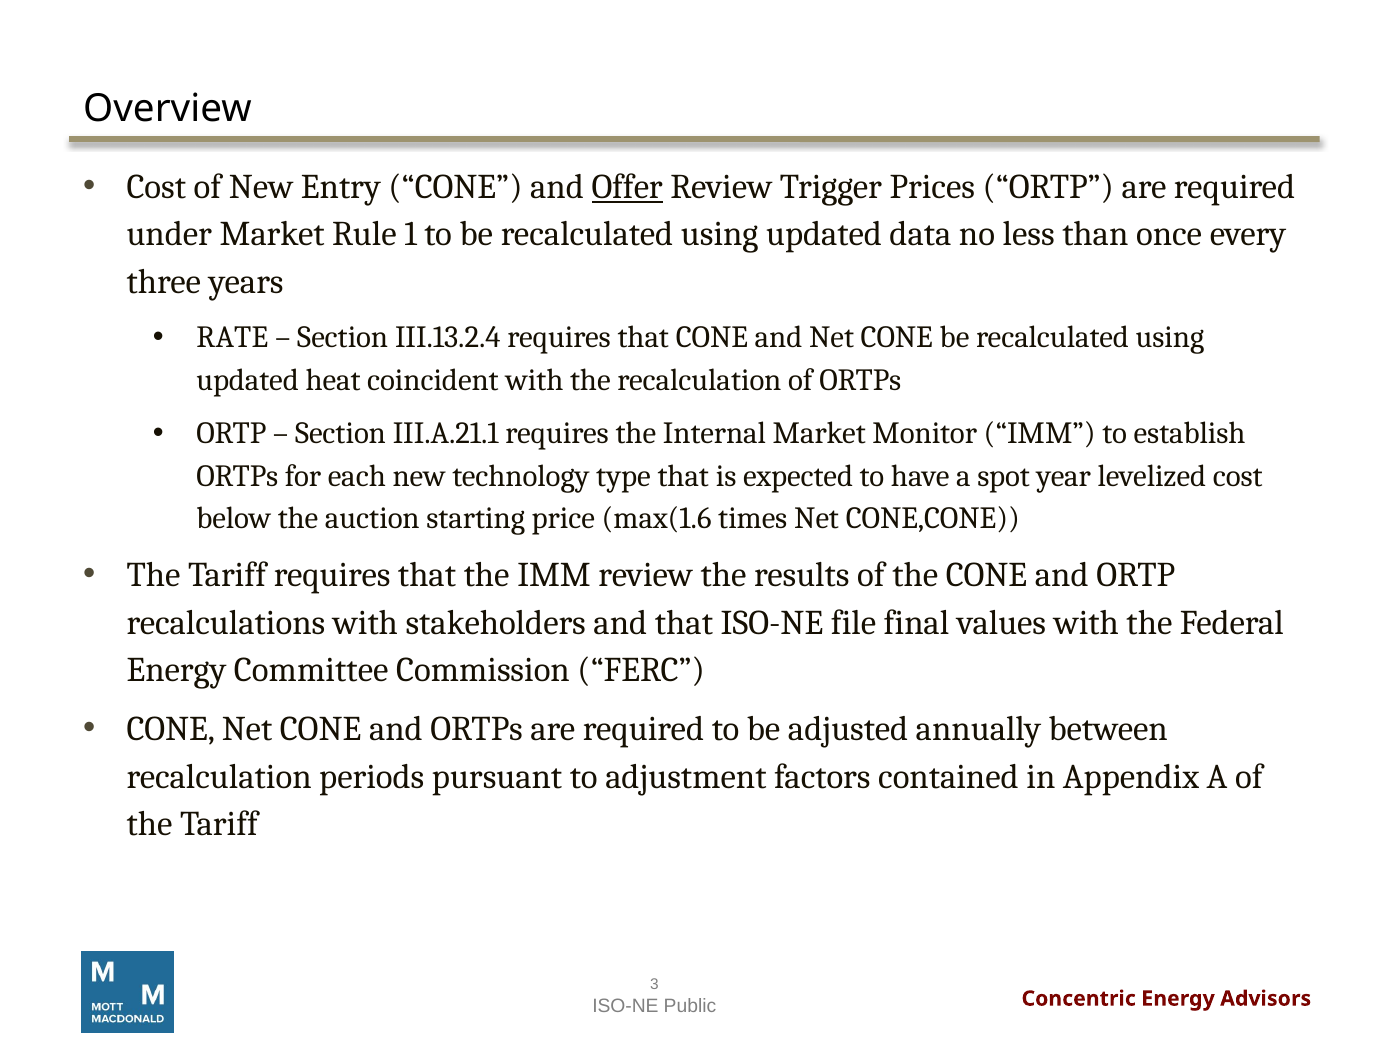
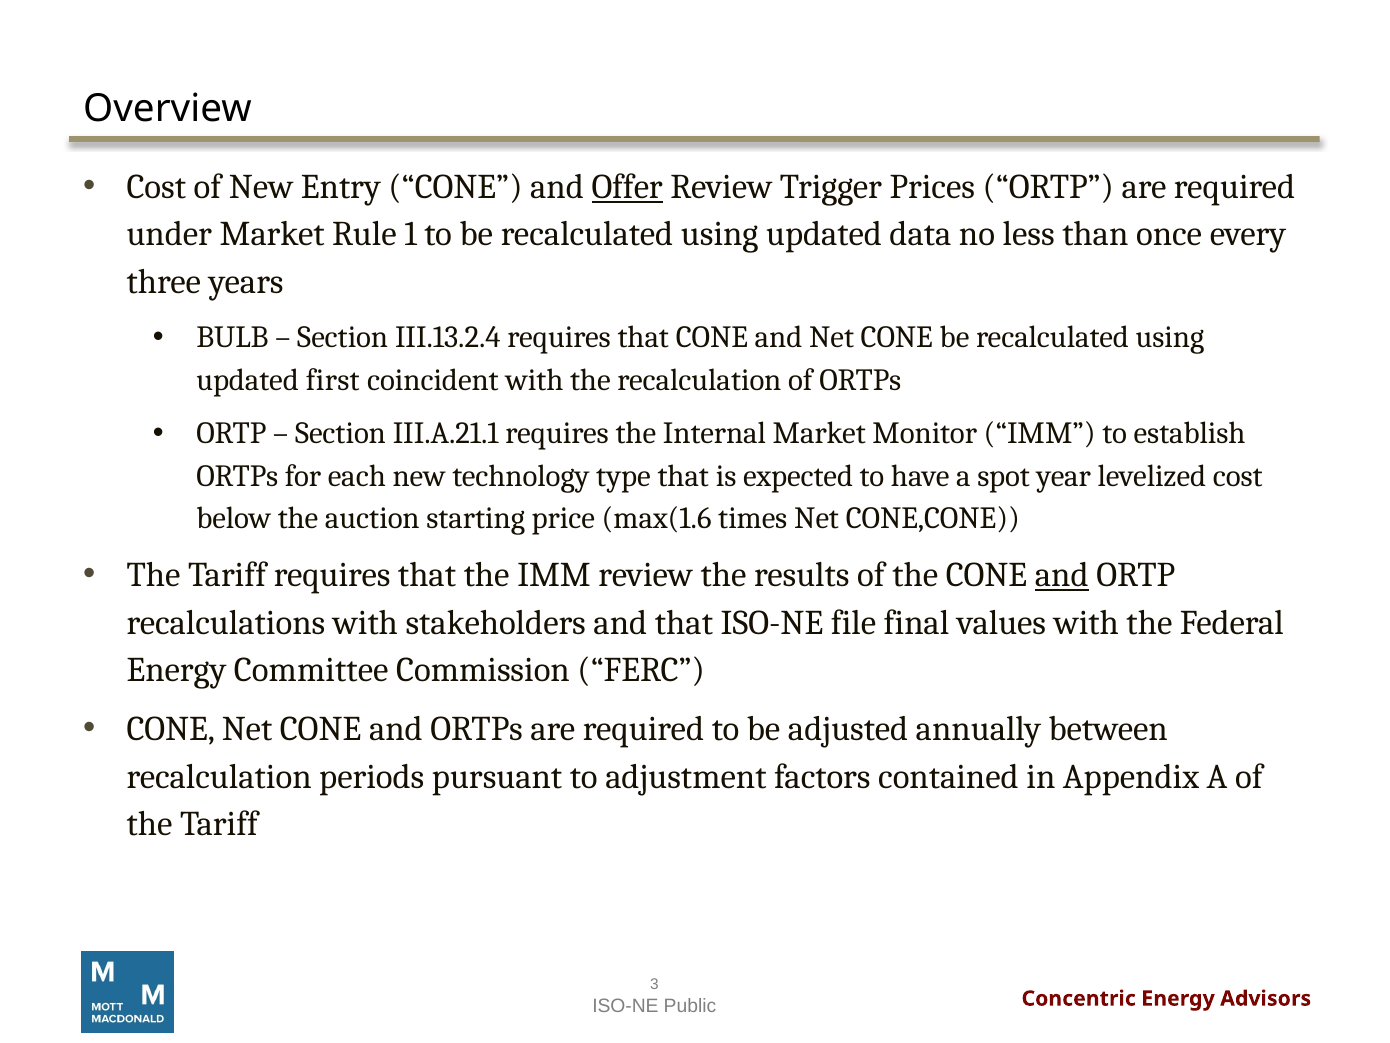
RATE: RATE -> BULB
heat: heat -> first
and at (1062, 575) underline: none -> present
